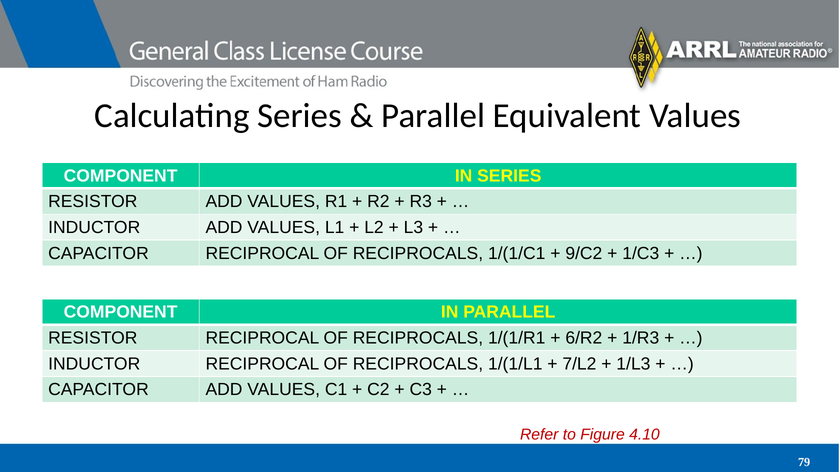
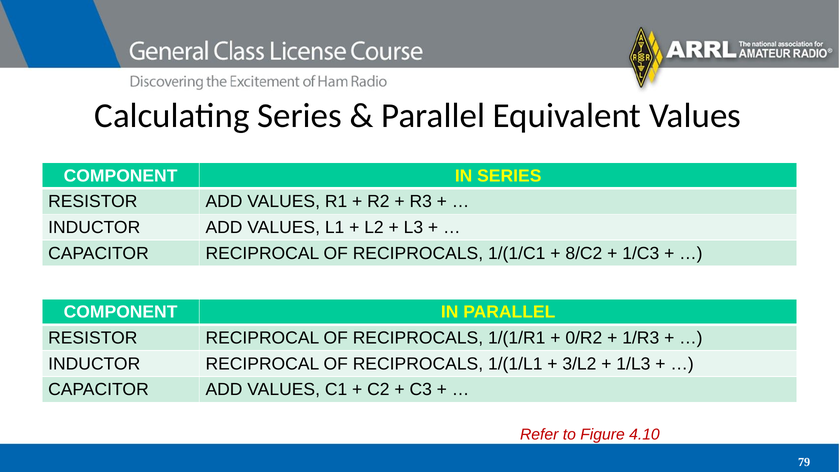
9/C2: 9/C2 -> 8/C2
6/R2: 6/R2 -> 0/R2
7/L2: 7/L2 -> 3/L2
